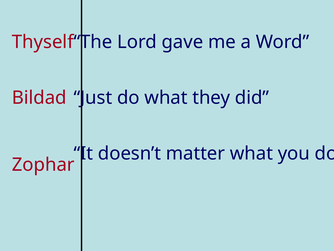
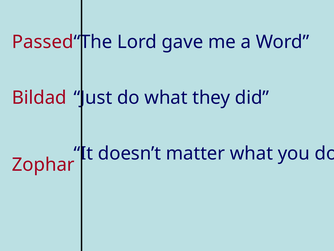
Thyself: Thyself -> Passed
